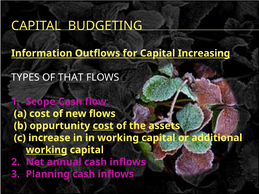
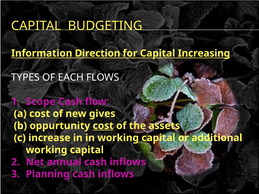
Outflows: Outflows -> Direction
THAT: THAT -> EACH
new flows: flows -> gives
working at (47, 150) underline: present -> none
